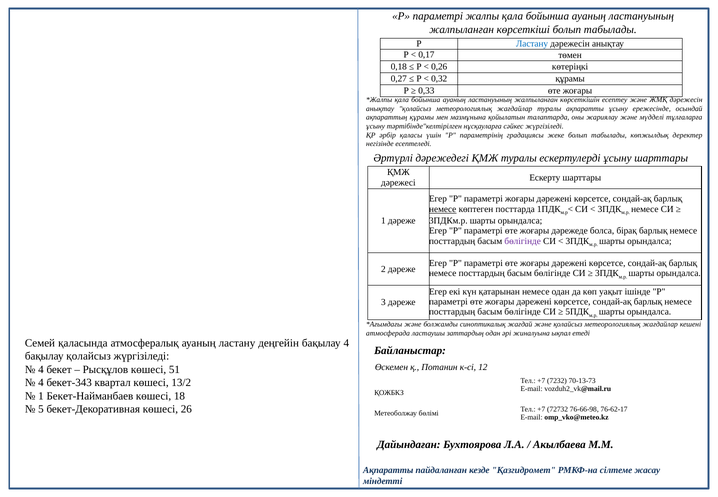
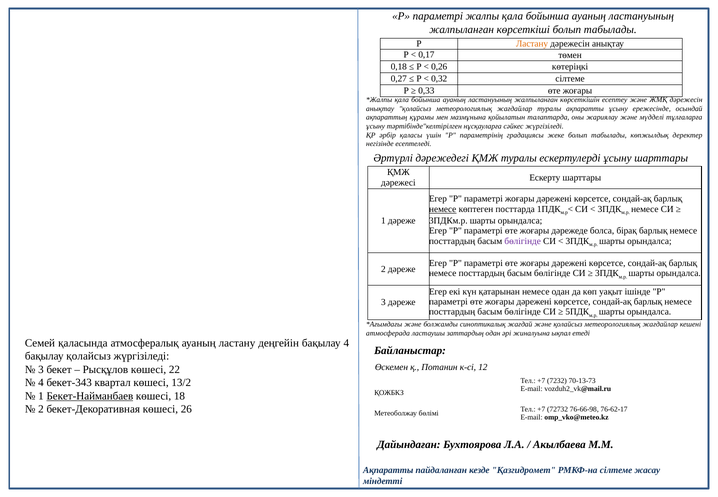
Ластану at (532, 44) colour: blue -> orange
0,32 құрамы: құрамы -> сілтеме
4 at (41, 370): 4 -> 3
51: 51 -> 22
Бекет-Найманбаев underline: none -> present
5 at (41, 409): 5 -> 2
